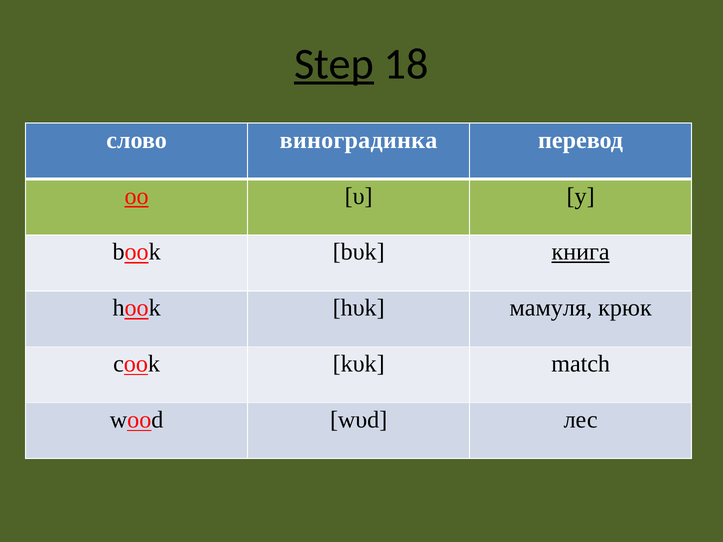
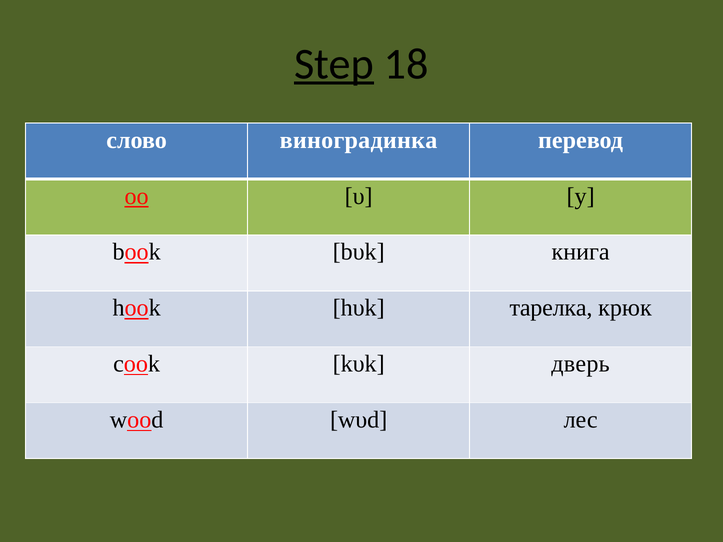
книга underline: present -> none
мамуля: мамуля -> тарелка
match: match -> дверь
